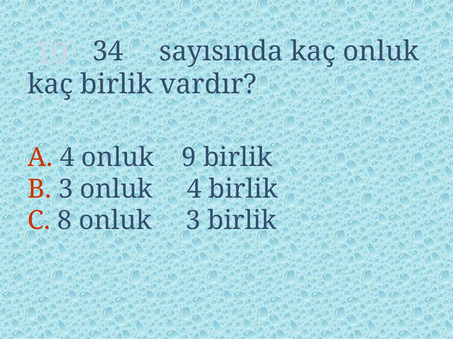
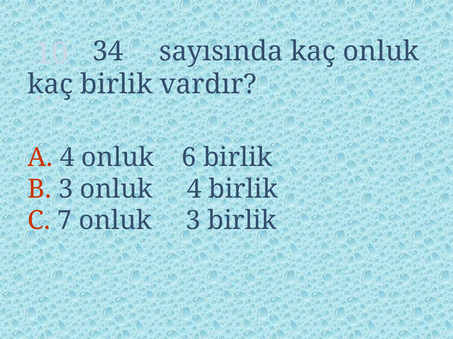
9: 9 -> 6
8: 8 -> 7
